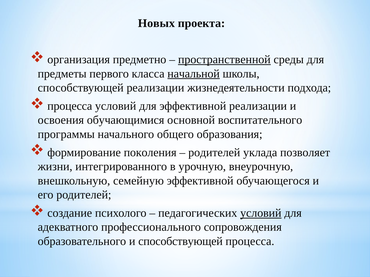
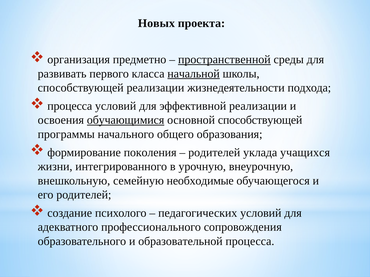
предметы: предметы -> развивать
обучающимися underline: none -> present
основной воспитательного: воспитательного -> способствующей
позволяет: позволяет -> учащихся
семейную эффективной: эффективной -> необходимые
условий at (261, 213) underline: present -> none
и способствующей: способствующей -> образовательной
